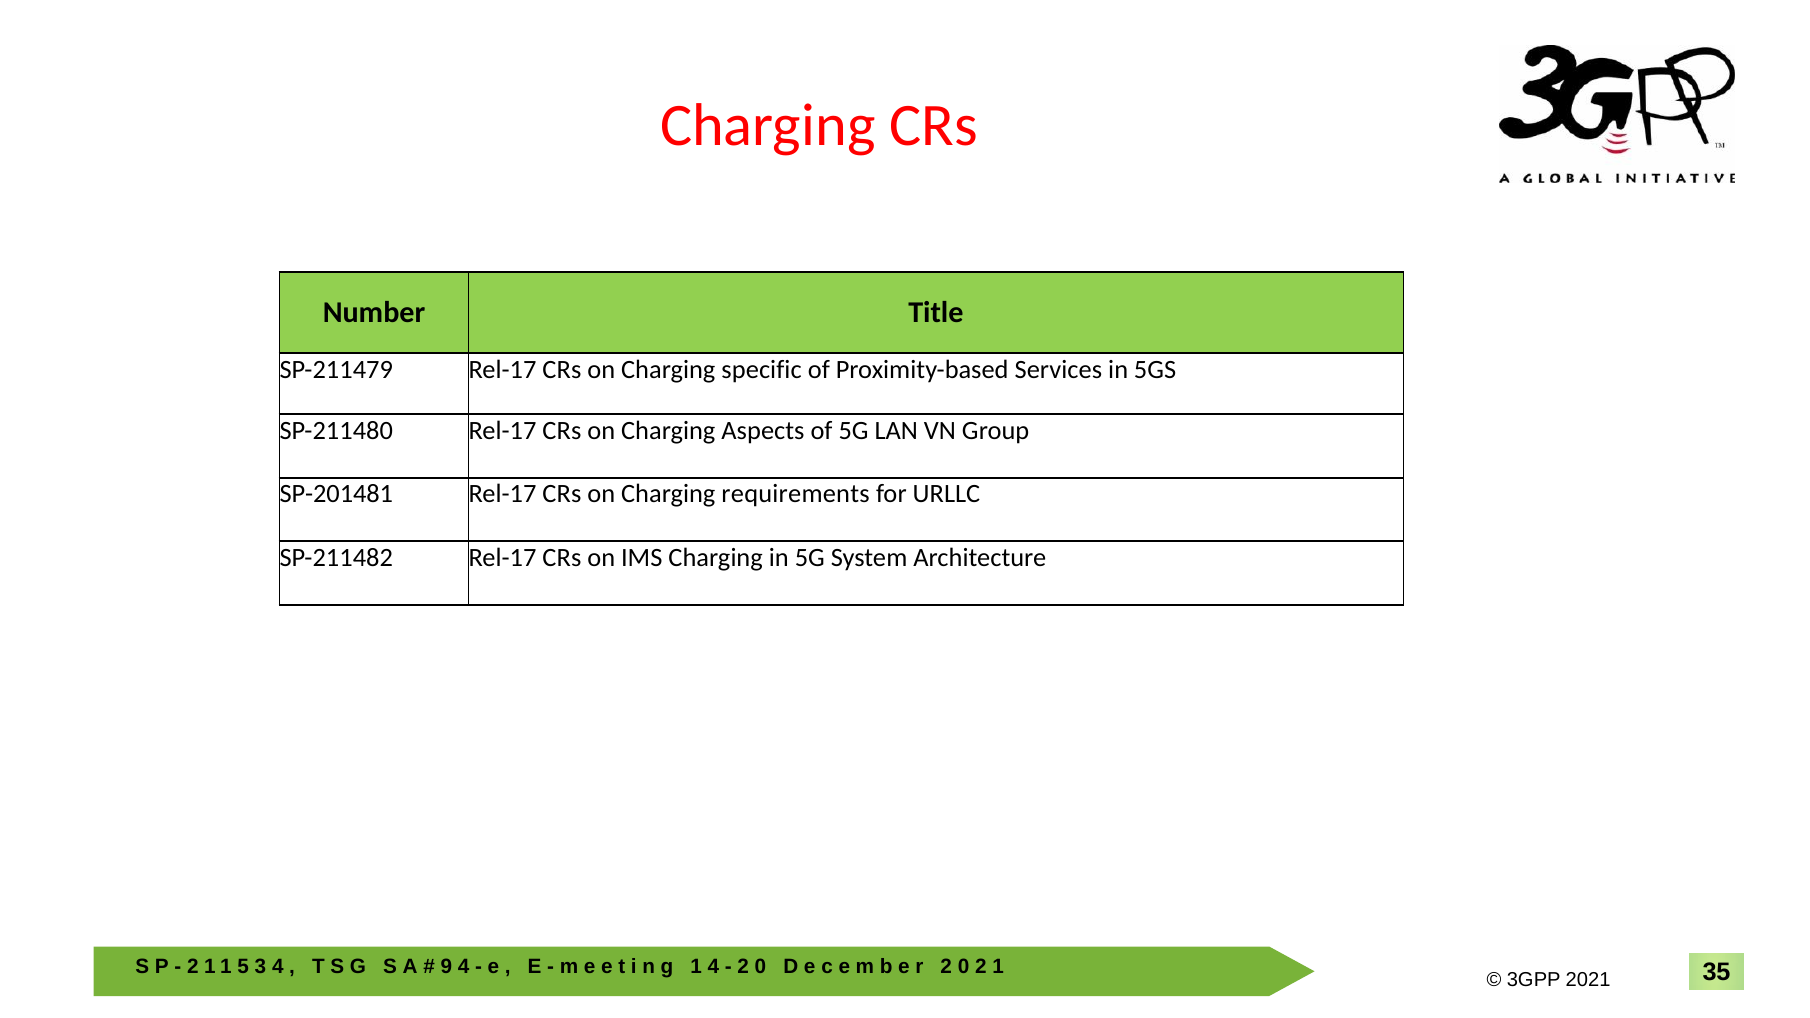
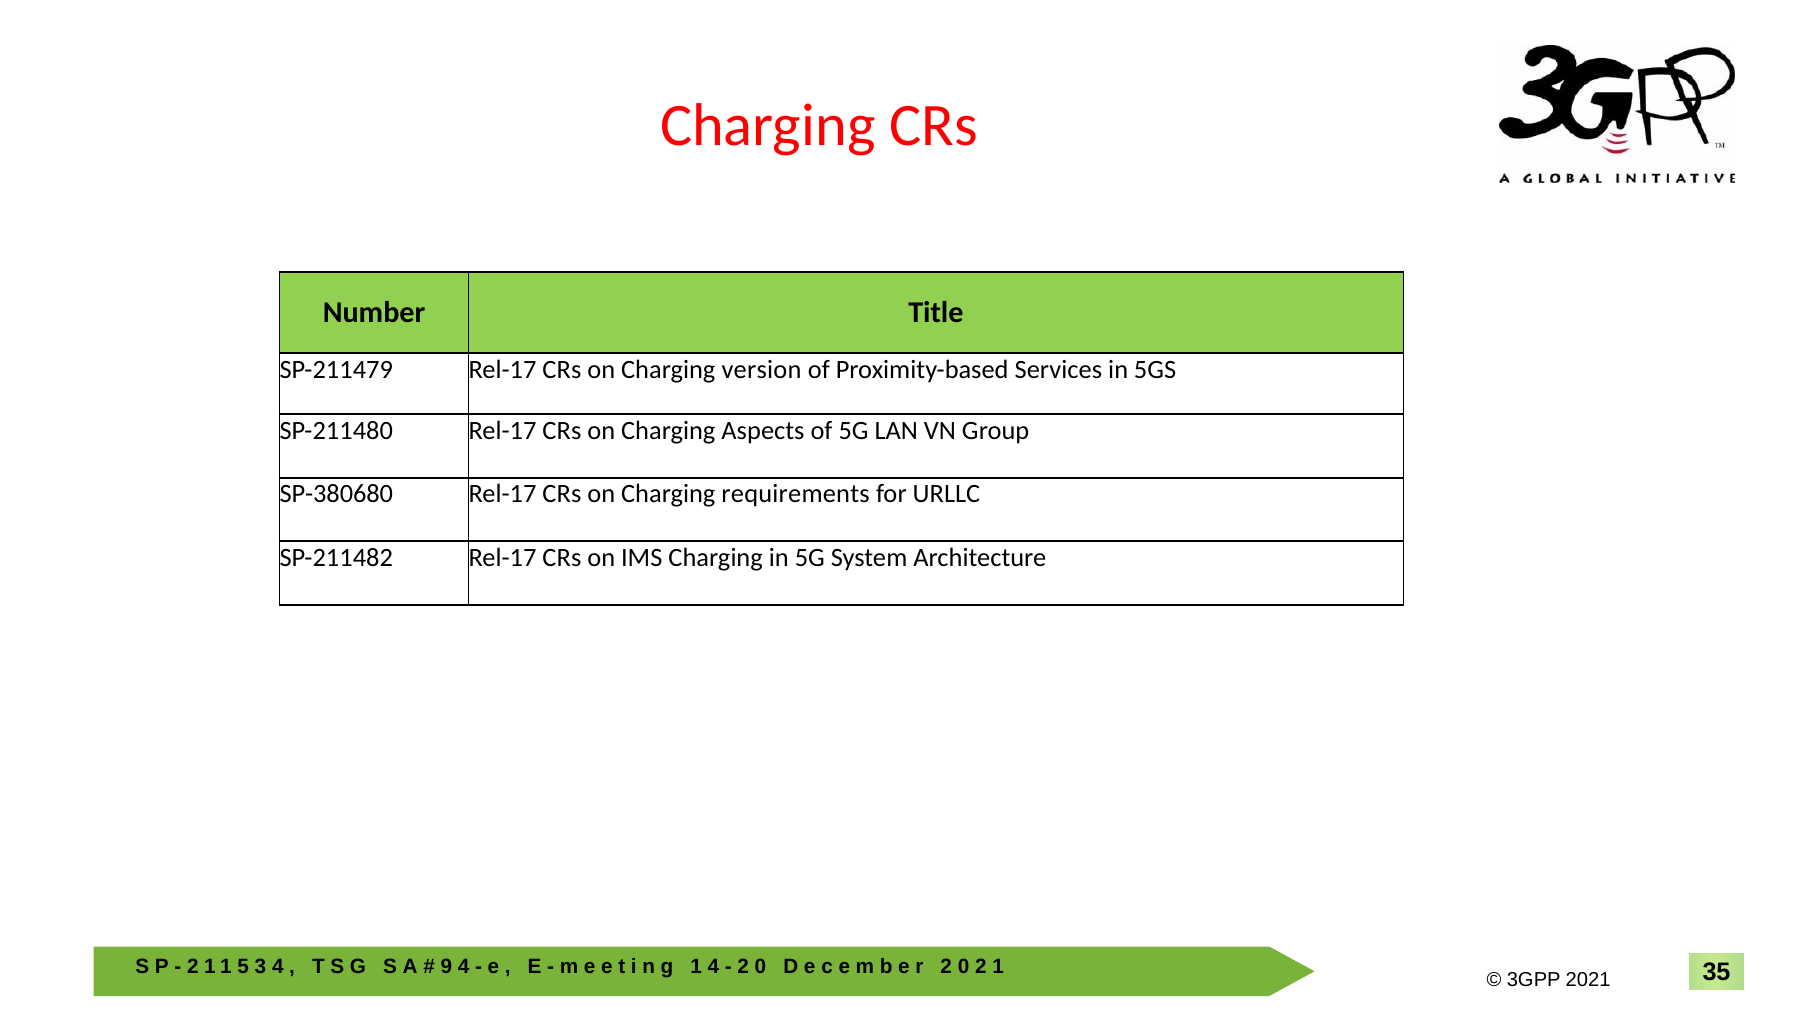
specific: specific -> version
SP-201481: SP-201481 -> SP-380680
